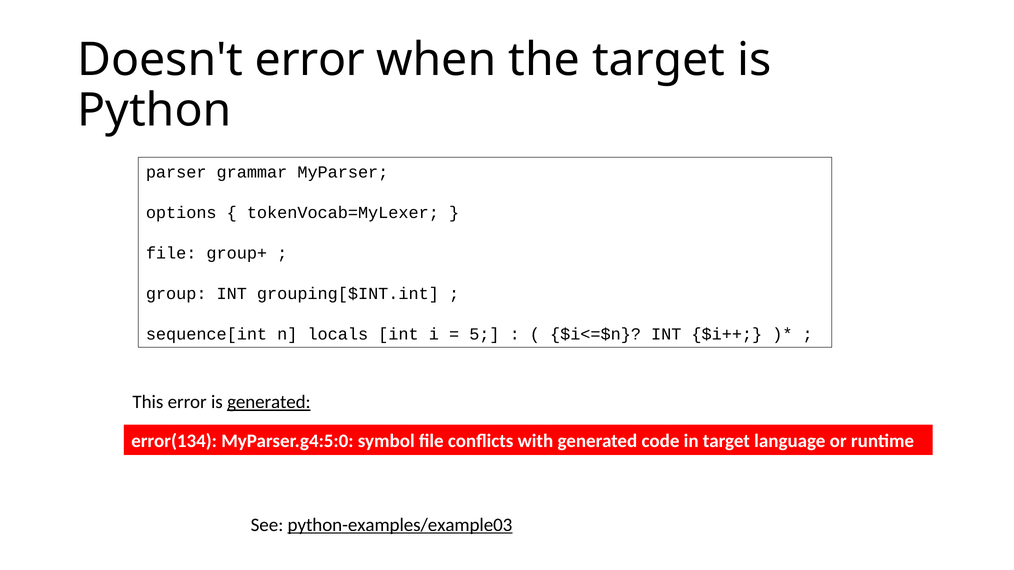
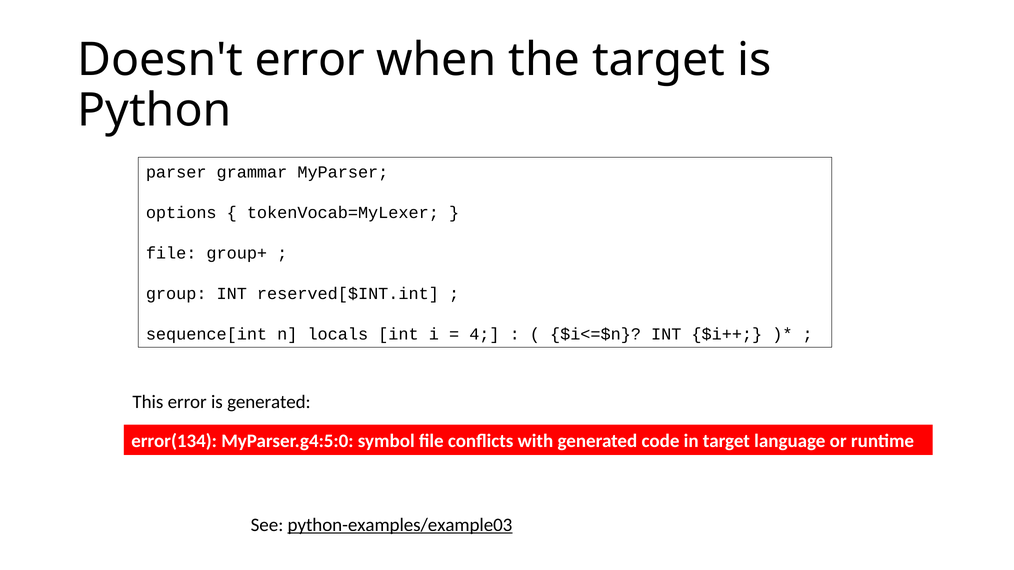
grouping[$INT.int: grouping[$INT.int -> reserved[$INT.int
5: 5 -> 4
generated at (269, 402) underline: present -> none
